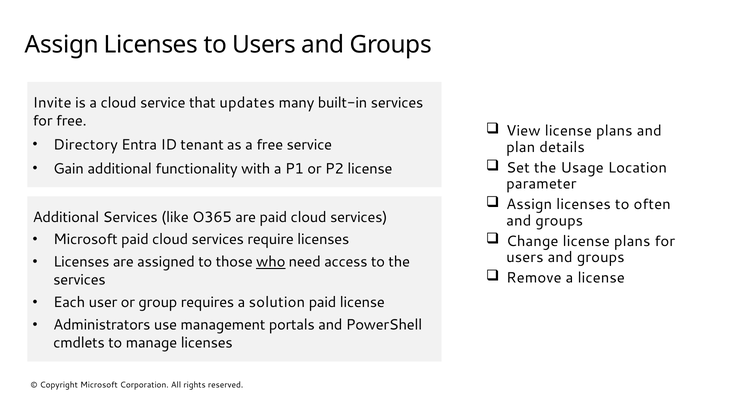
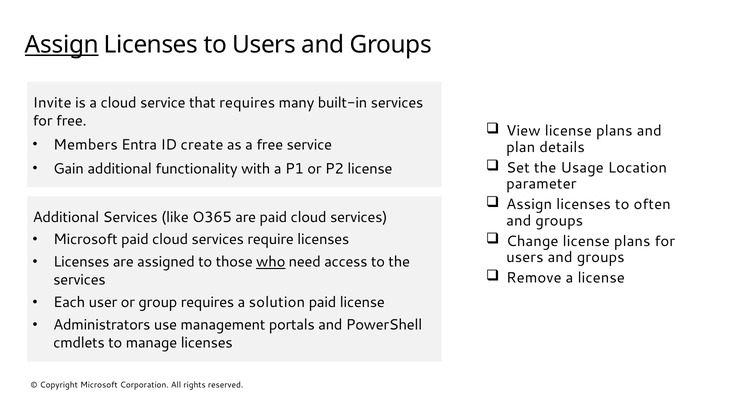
Assign at (62, 45) underline: none -> present
that updates: updates -> requires
Directory: Directory -> Members
tenant: tenant -> create
